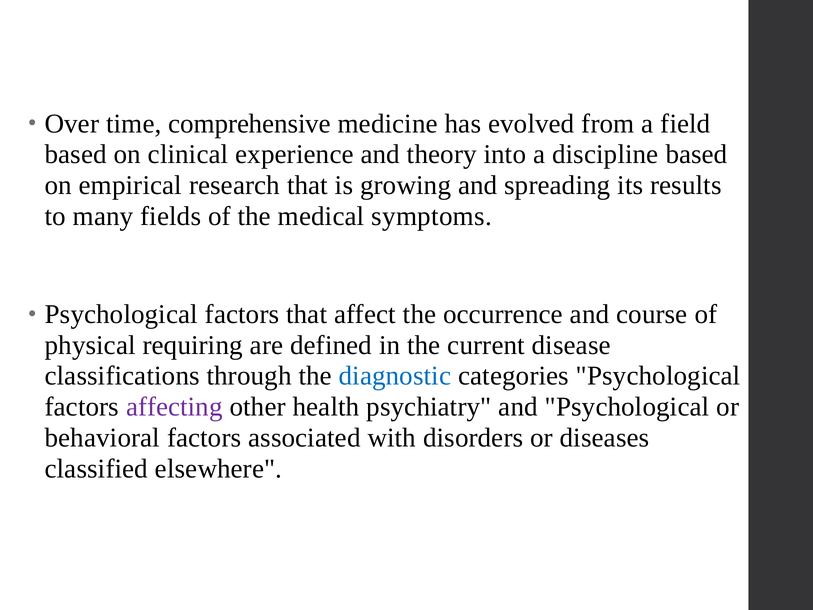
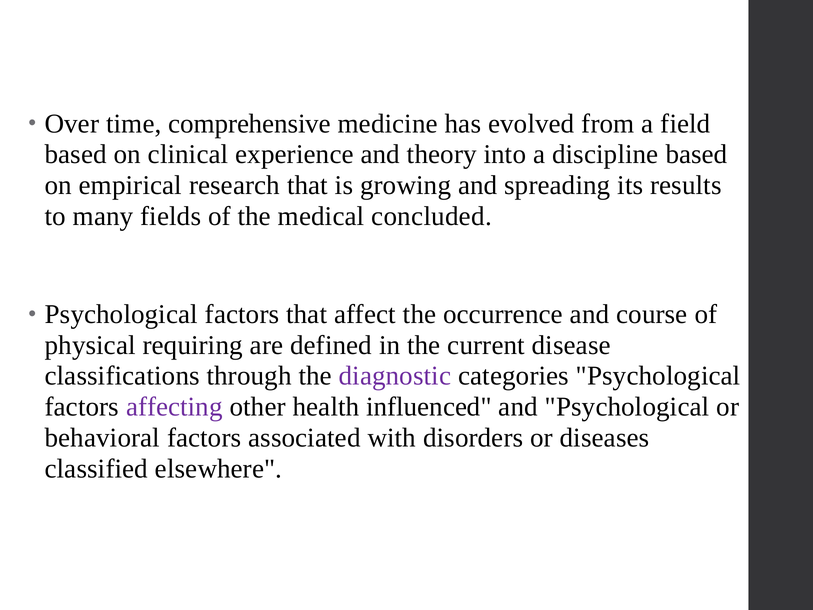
symptoms: symptoms -> concluded
diagnostic colour: blue -> purple
psychiatry: psychiatry -> influenced
